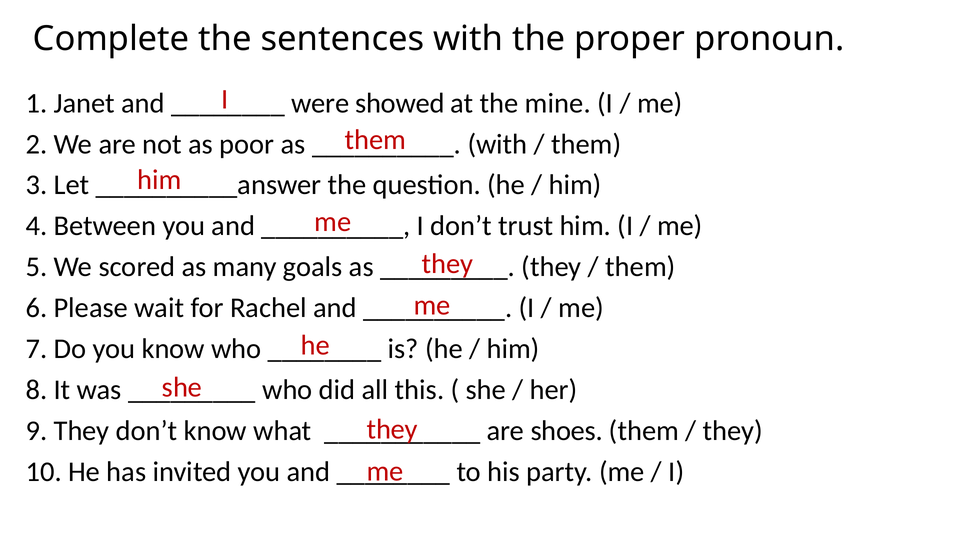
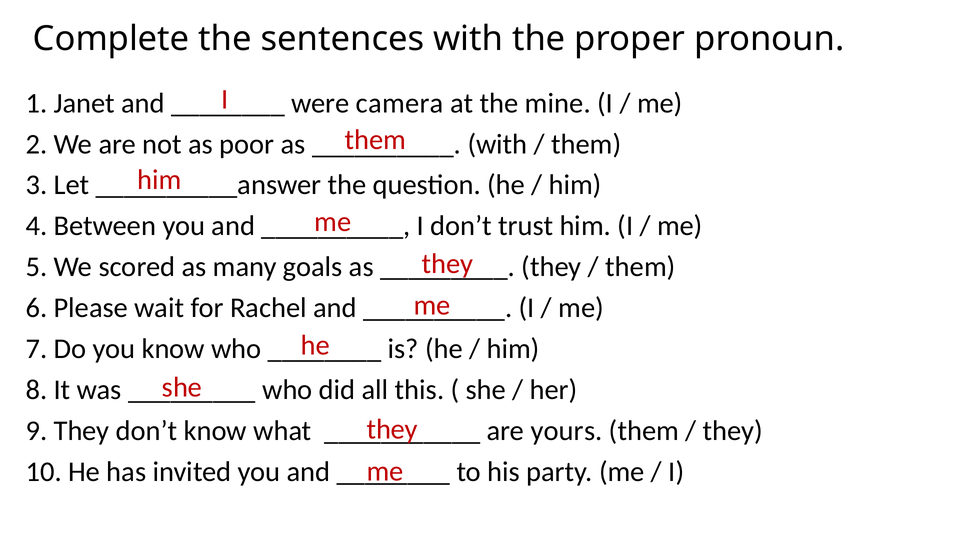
showed: showed -> camera
shoes: shoes -> yours
